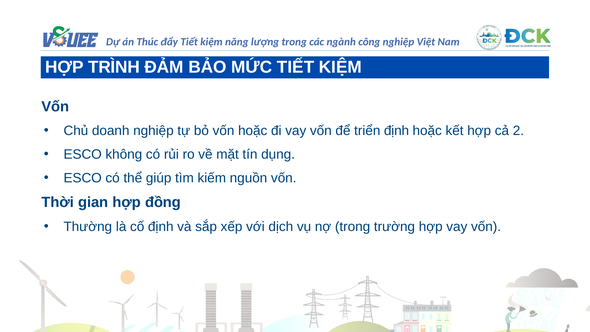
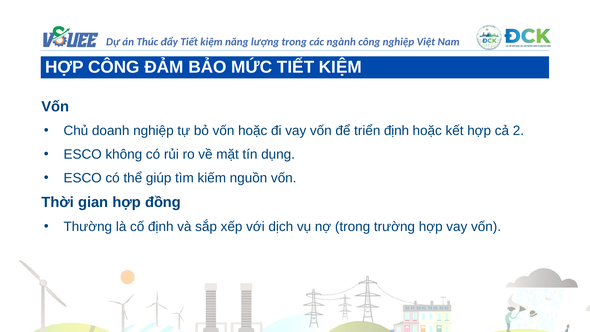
HỢP TRÌNH: TRÌNH -> CÔNG
